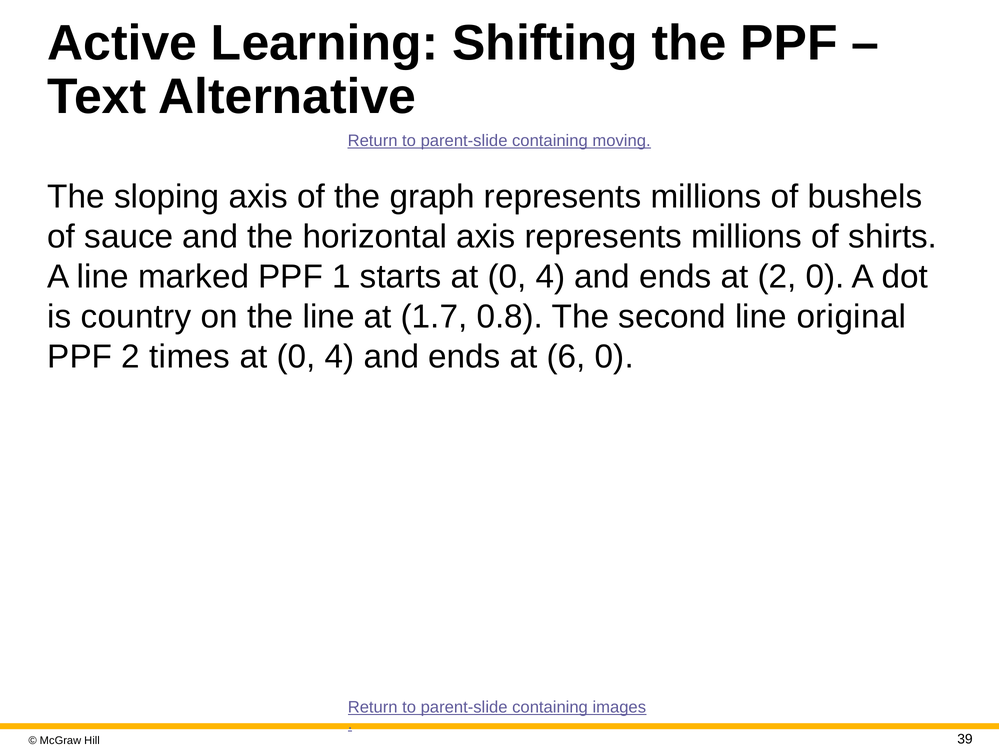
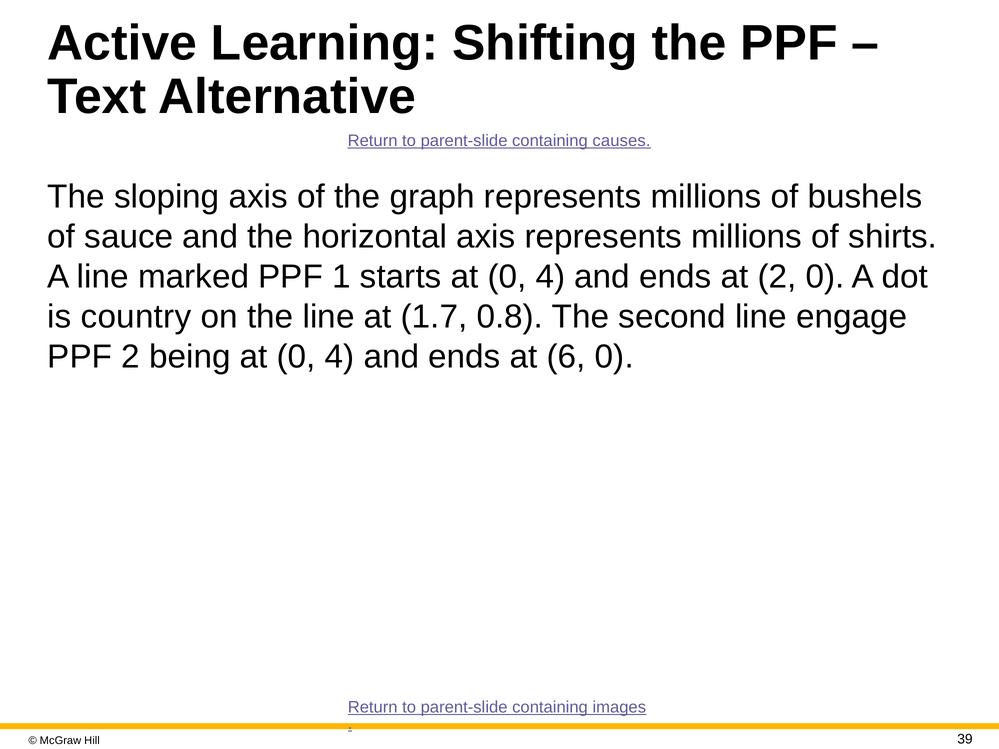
moving: moving -> causes
original: original -> engage
times: times -> being
